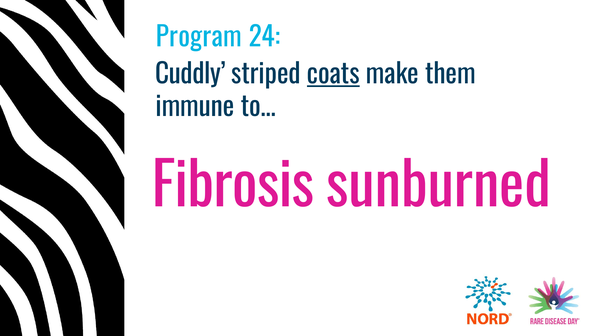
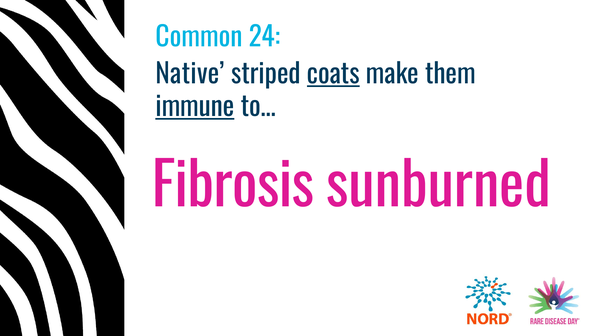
Program: Program -> Common
Cuddly: Cuddly -> Native
immune underline: none -> present
